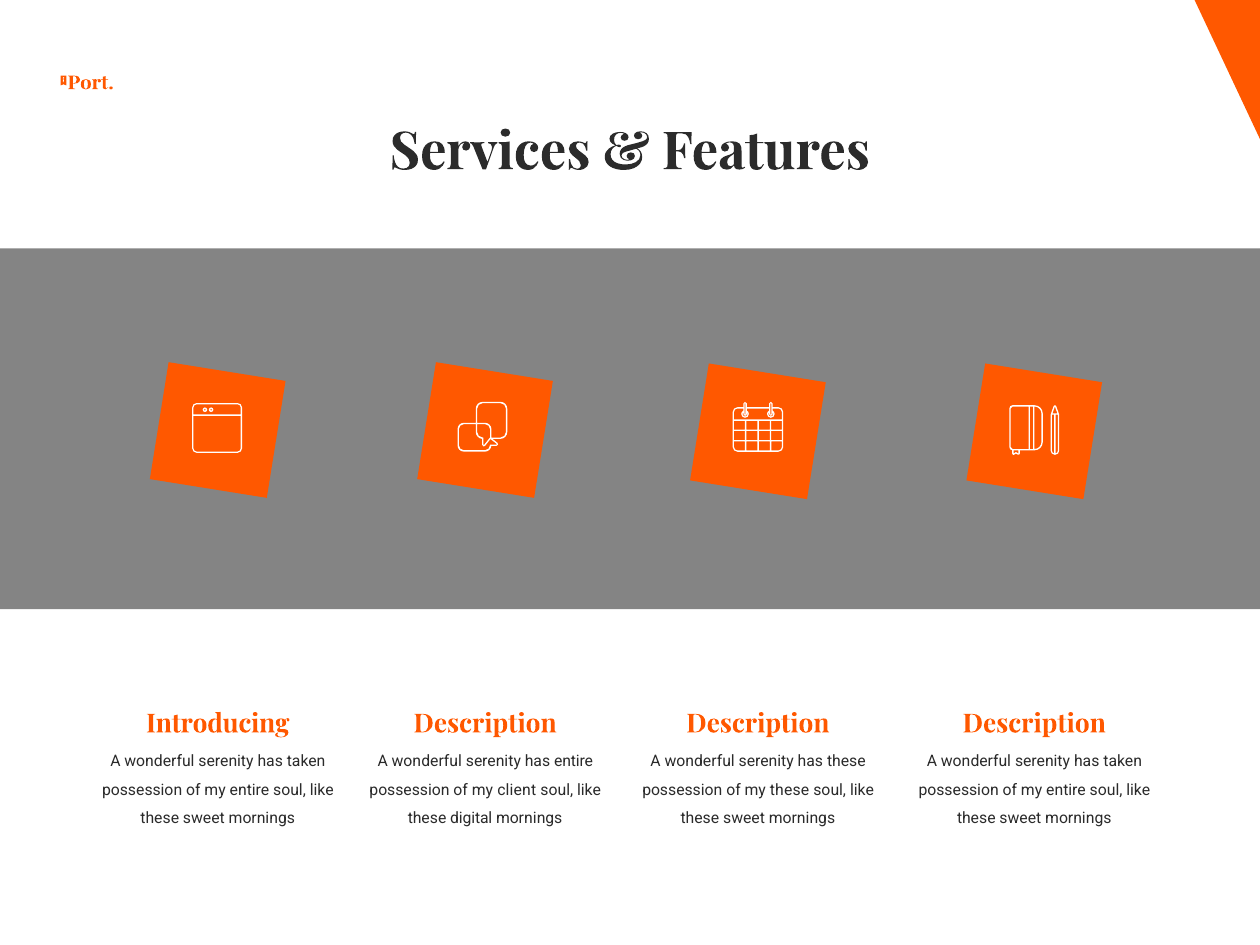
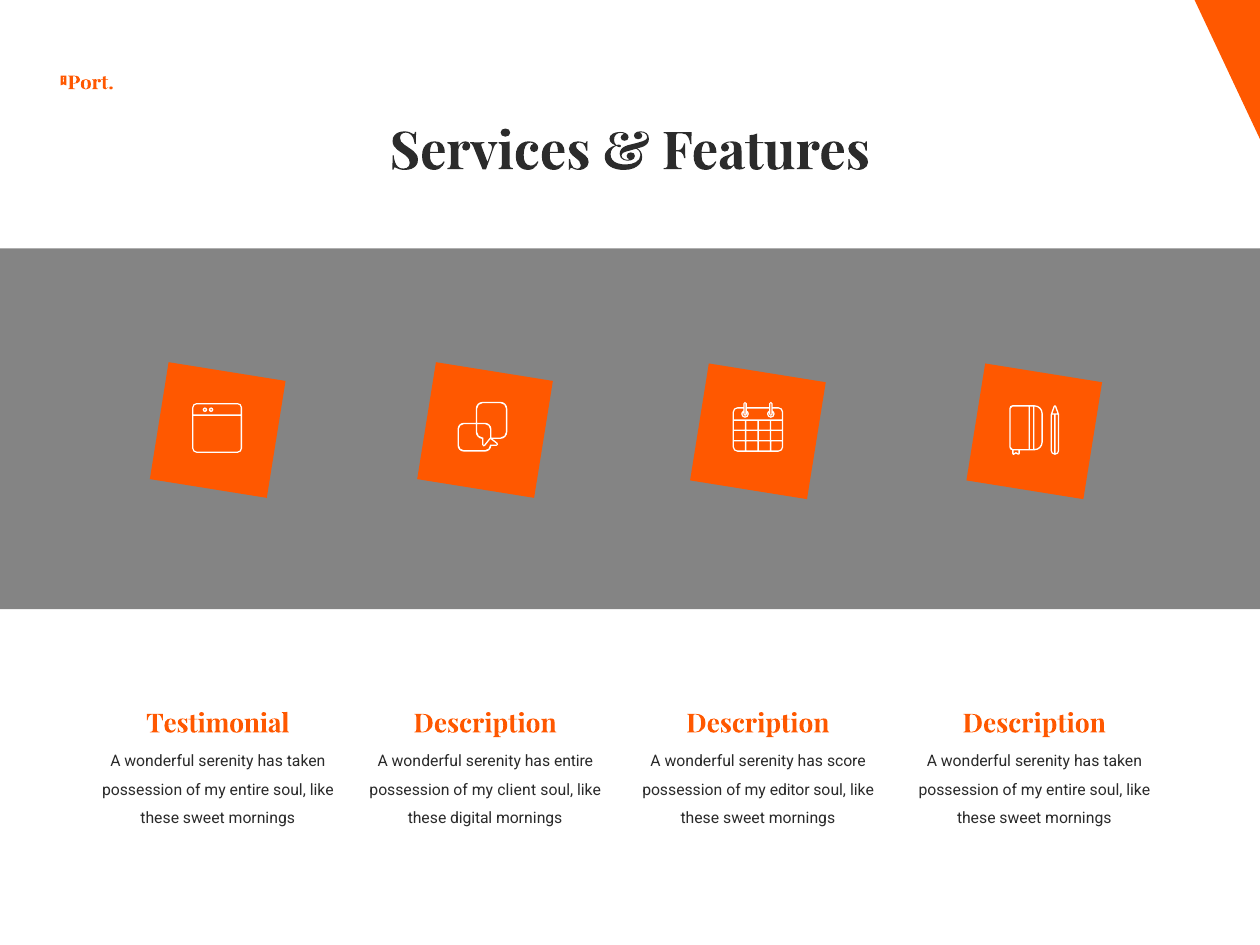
Introducing: Introducing -> Testimonial
has these: these -> score
my these: these -> editor
